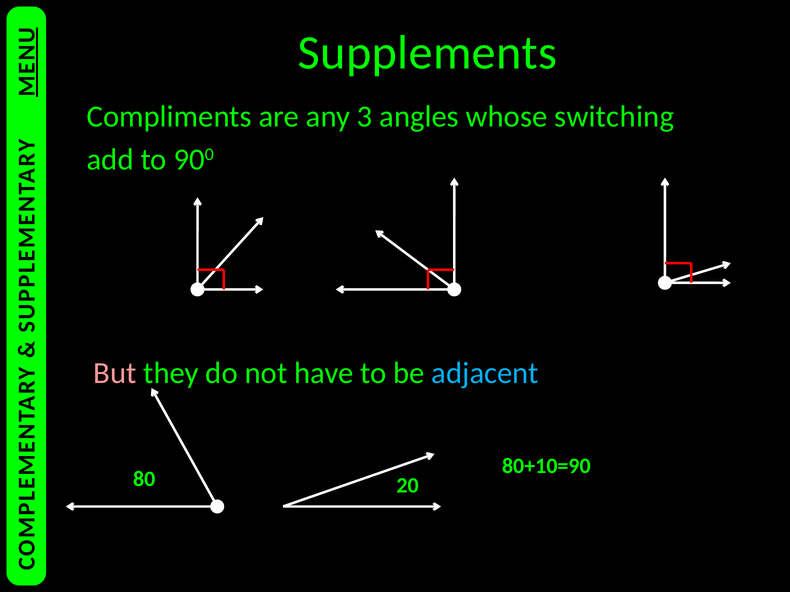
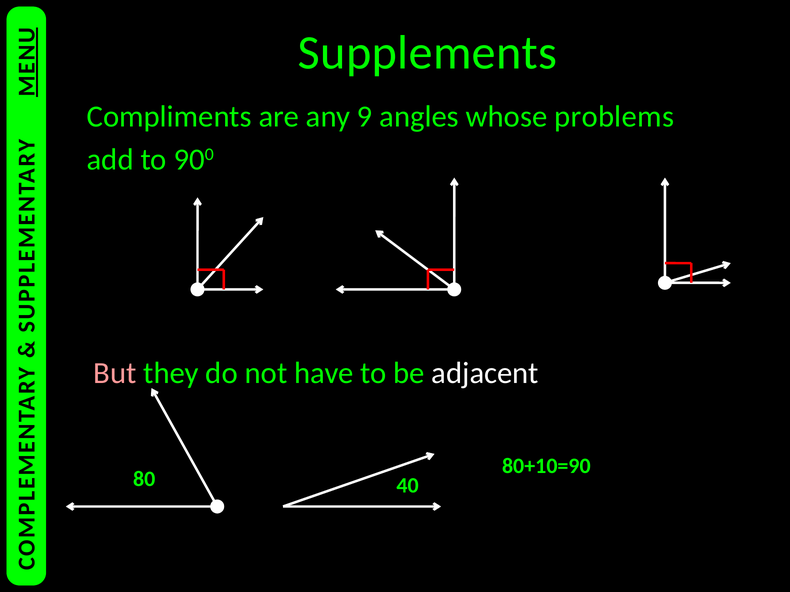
3: 3 -> 9
switching: switching -> problems
adjacent colour: light blue -> white
20: 20 -> 40
